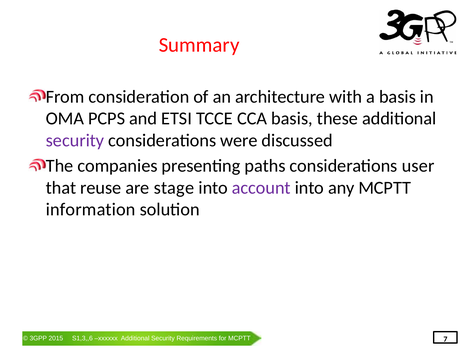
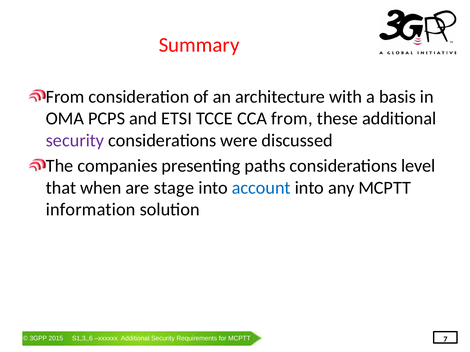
CCA basis: basis -> from
user: user -> level
reuse: reuse -> when
account colour: purple -> blue
